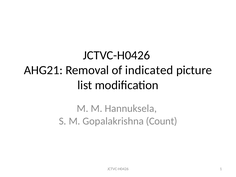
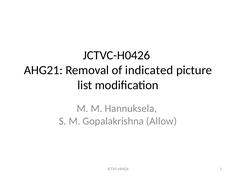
Count: Count -> Allow
